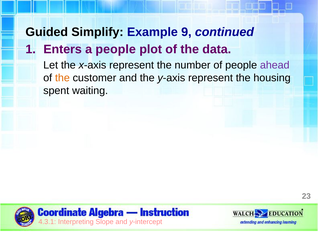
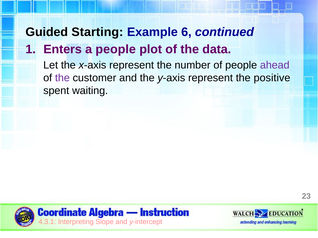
Simplify: Simplify -> Starting
9: 9 -> 6
the at (62, 78) colour: orange -> purple
housing: housing -> positive
